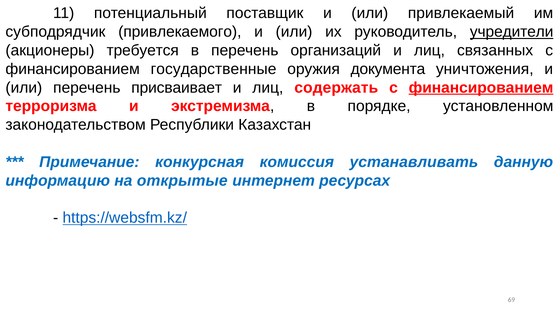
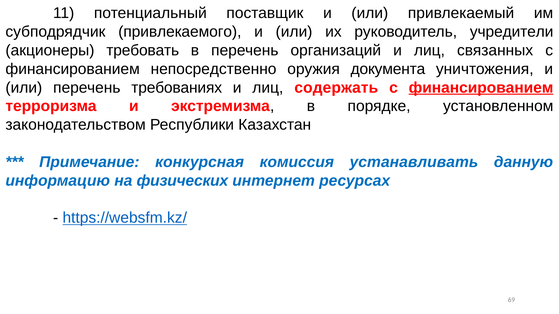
учредители underline: present -> none
требуется: требуется -> требовать
государственные: государственные -> непосредственно
присваивает: присваивает -> требованиях
открытые: открытые -> физических
